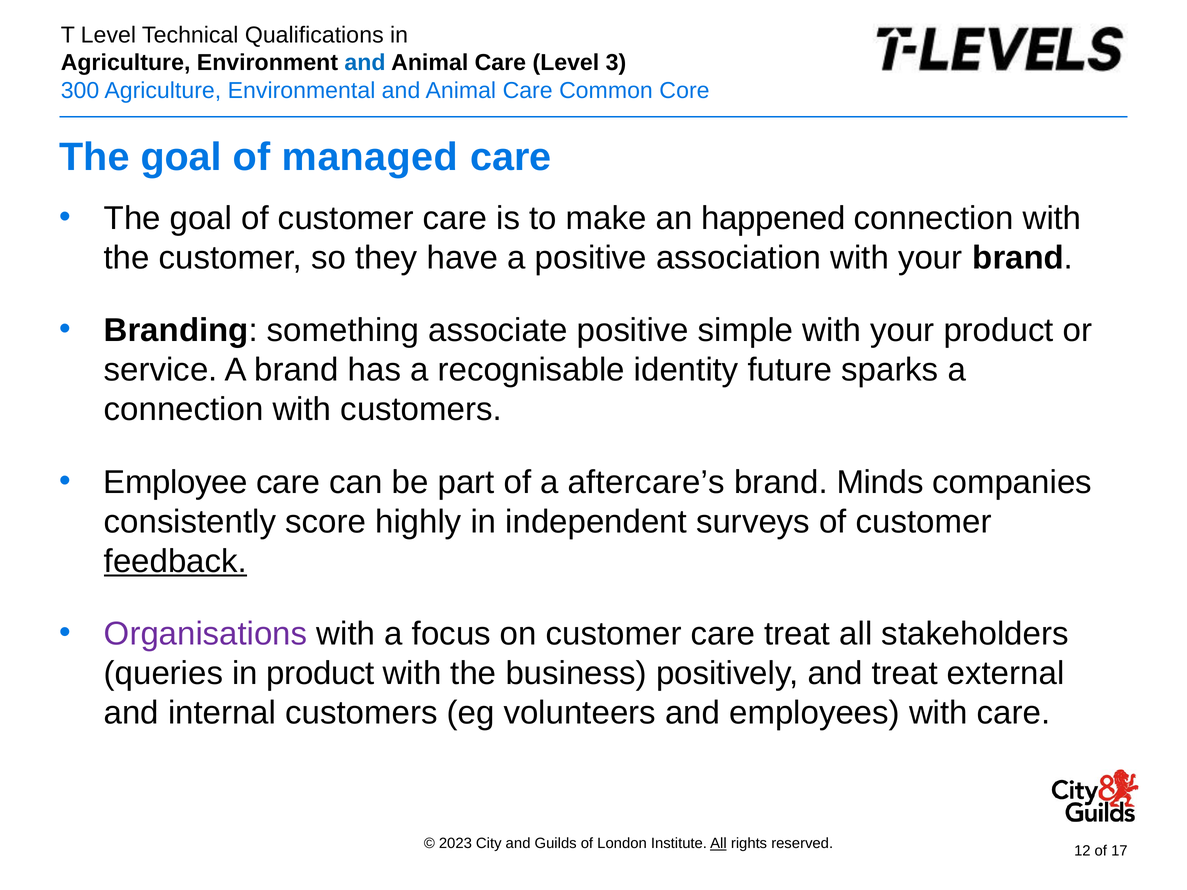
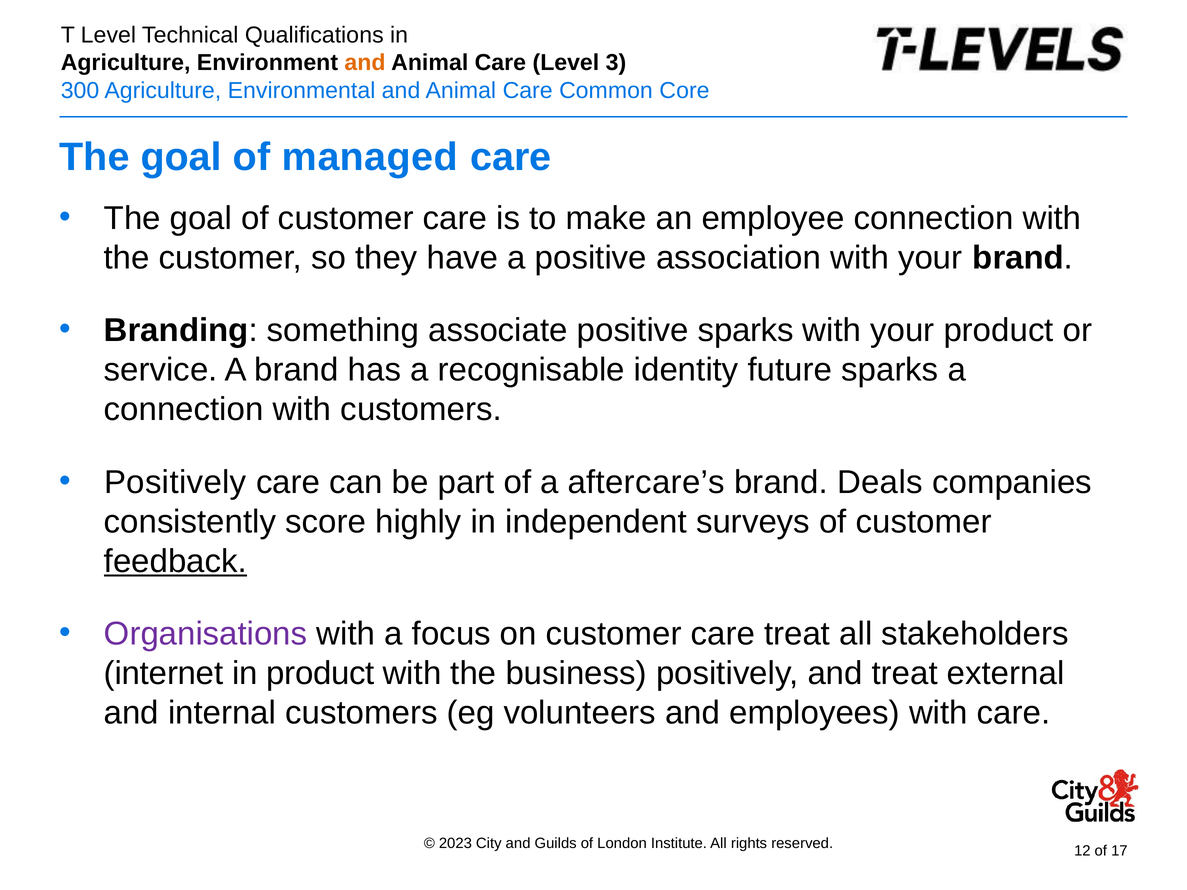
and at (365, 63) colour: blue -> orange
happened: happened -> employee
positive simple: simple -> sparks
Employee at (176, 482): Employee -> Positively
Minds: Minds -> Deals
queries: queries -> internet
All at (718, 844) underline: present -> none
